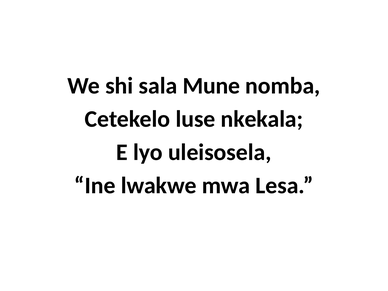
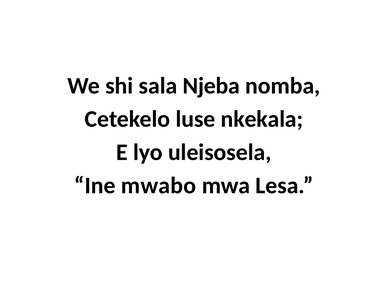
Mune: Mune -> Njeba
lwakwe: lwakwe -> mwabo
